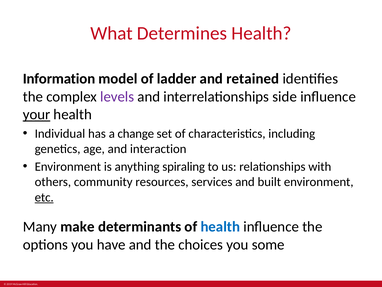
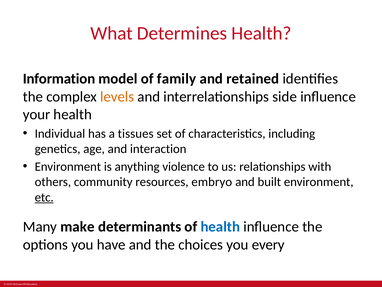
ladder: ladder -> family
levels colour: purple -> orange
your underline: present -> none
change: change -> tissues
spiraling: spiraling -> violence
services: services -> embryo
some: some -> every
